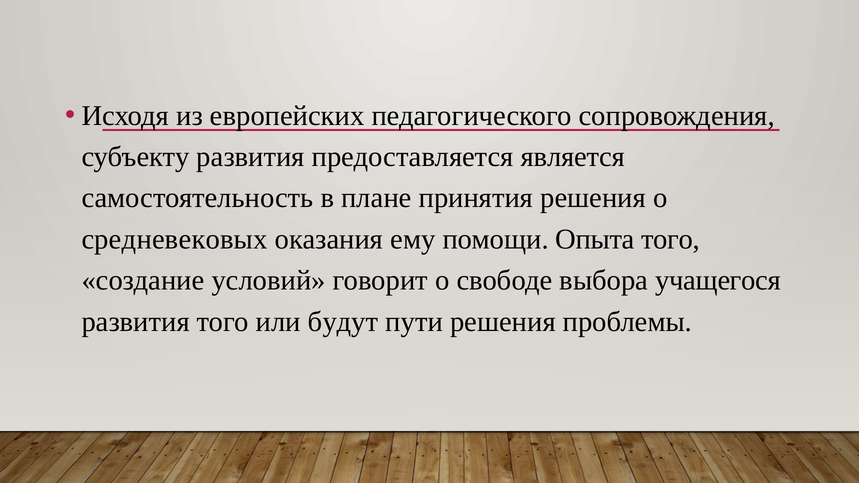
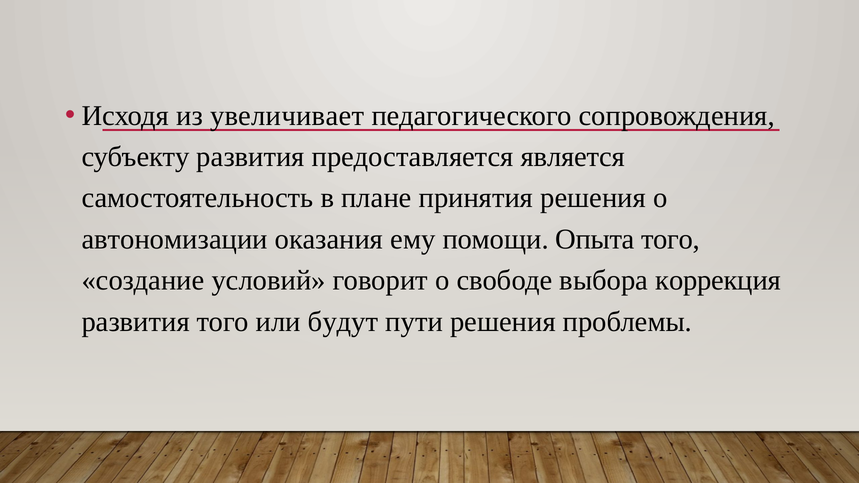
европейских: европейских -> увеличивает
средневековых: средневековых -> автономизации
учащегося: учащегося -> коррекция
